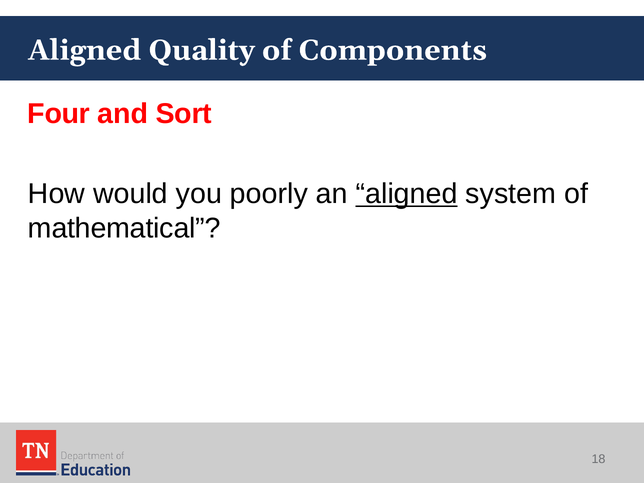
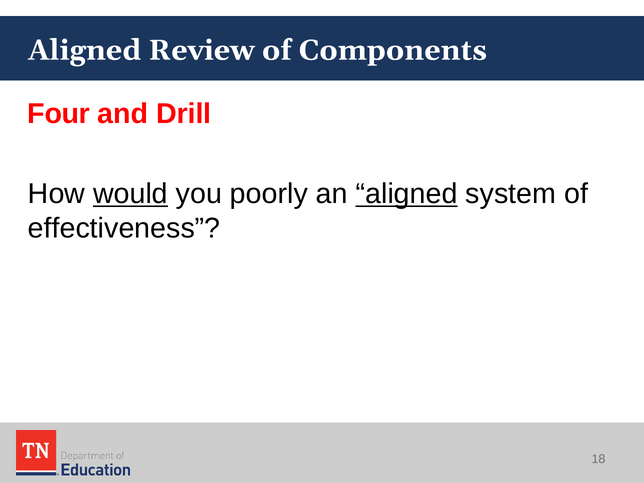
Quality: Quality -> Review
Sort: Sort -> Drill
would underline: none -> present
mathematical: mathematical -> effectiveness
